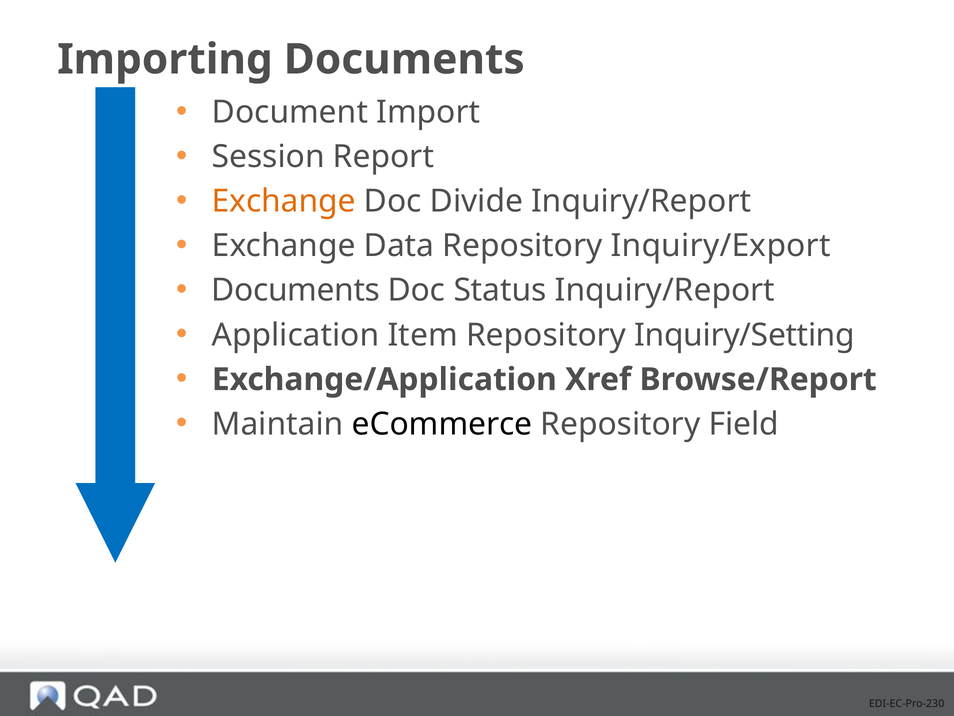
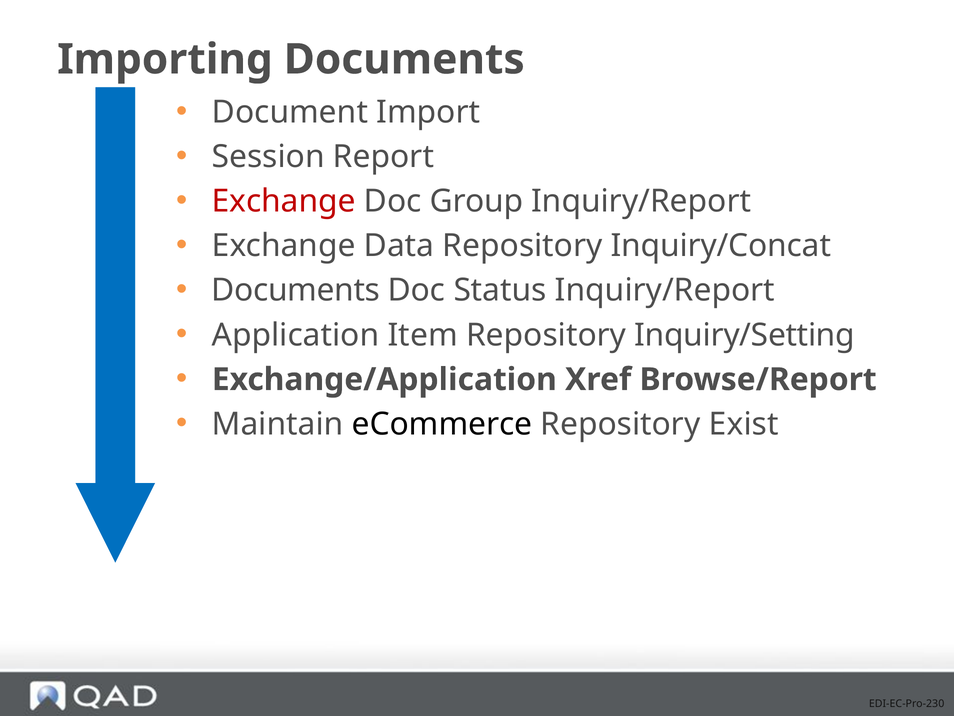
Exchange at (284, 201) colour: orange -> red
Divide: Divide -> Group
Inquiry/Export: Inquiry/Export -> Inquiry/Concat
Field: Field -> Exist
